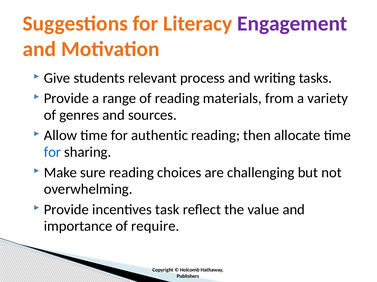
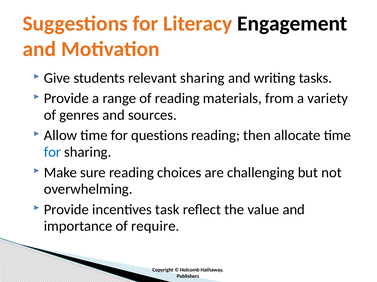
Engagement colour: purple -> black
relevant process: process -> sharing
authentic: authentic -> questions
